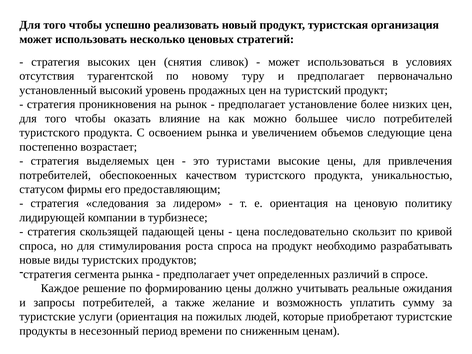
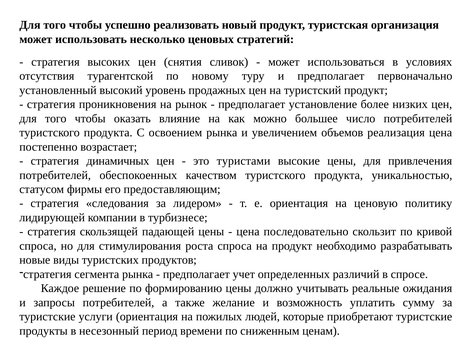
следующие: следующие -> реализация
выделяемых: выделяемых -> динамичных
